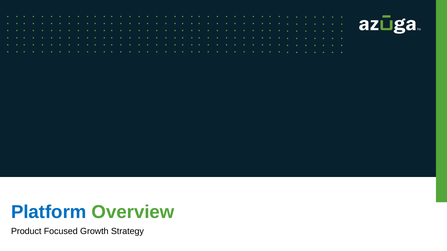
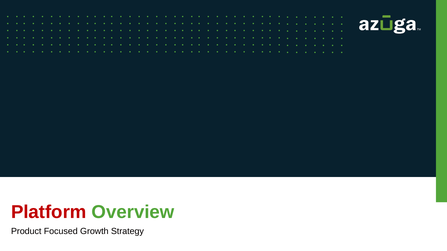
Platform colour: blue -> red
